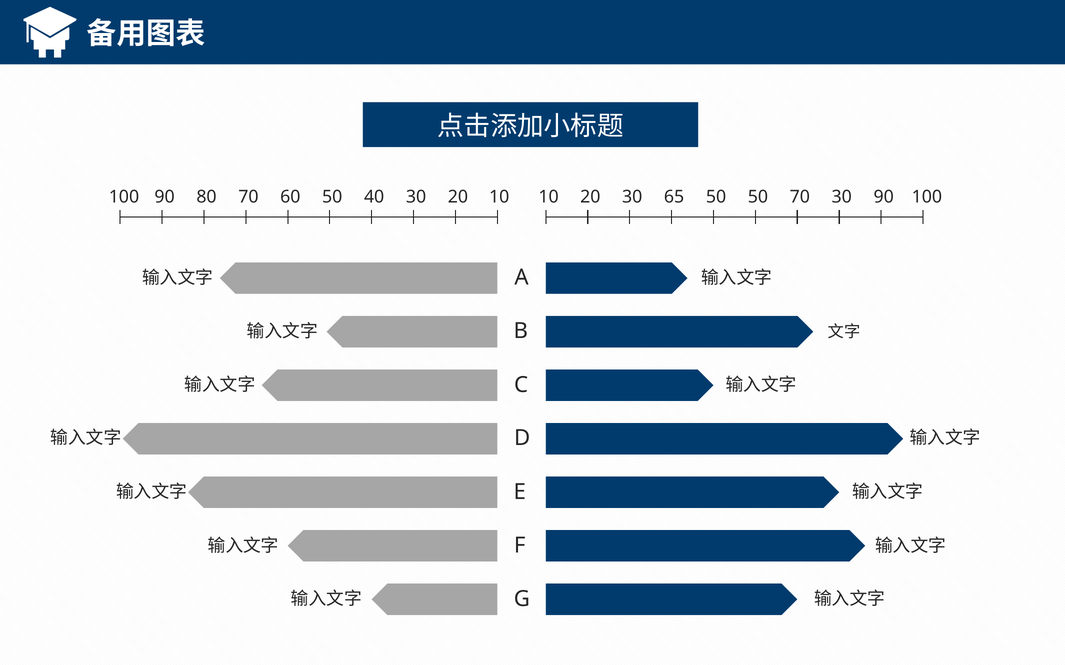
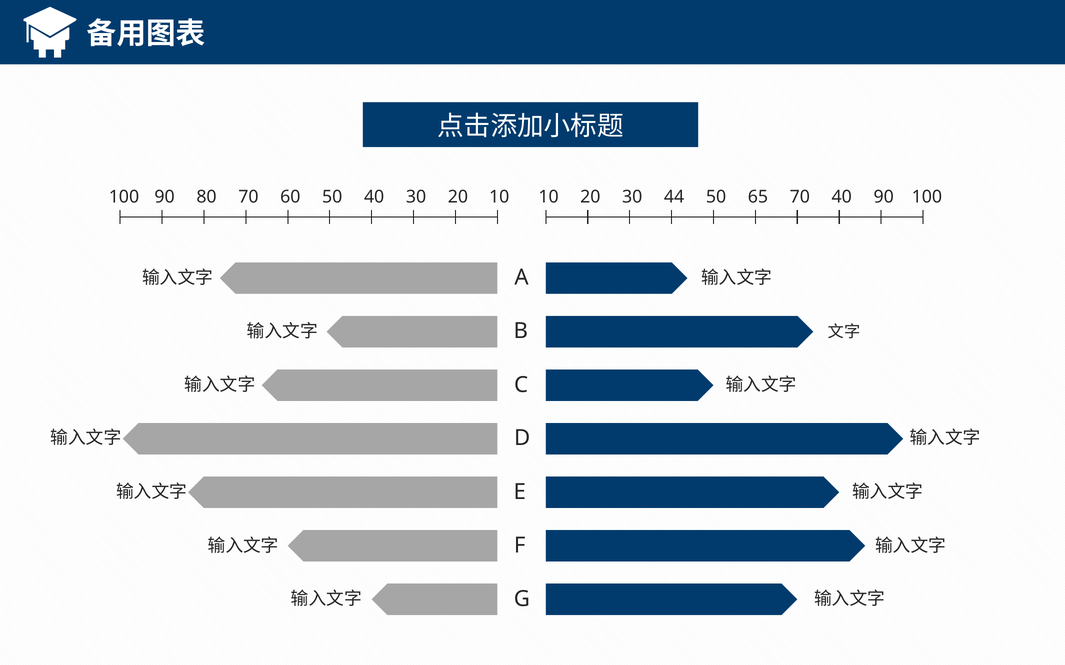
65: 65 -> 44
50 50: 50 -> 65
70 30: 30 -> 40
